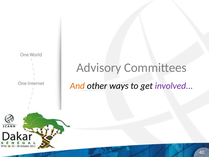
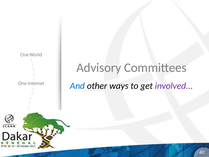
And colour: orange -> blue
